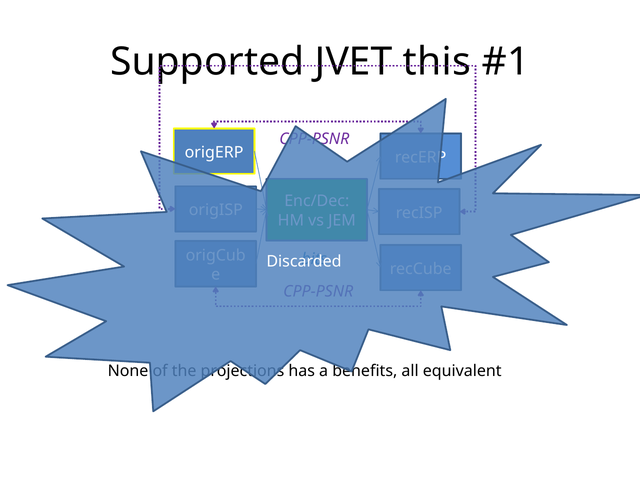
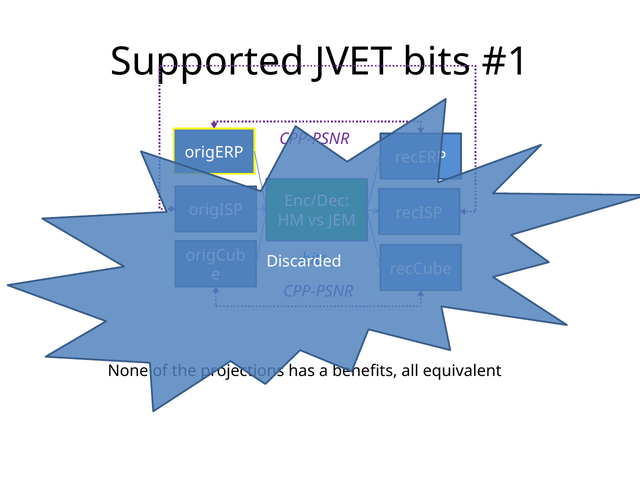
JVET this: this -> bits
